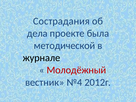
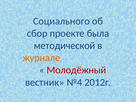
Сострадания: Сострадания -> Социального
дела: дела -> сбор
журнале colour: black -> orange
